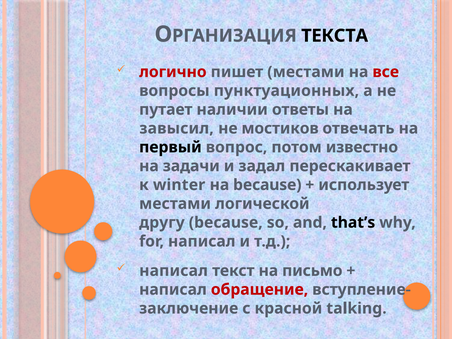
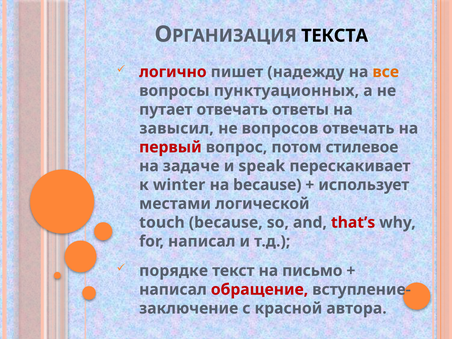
пишет местами: местами -> надежду
все colour: red -> orange
путает наличии: наличии -> отвечать
мостиков: мостиков -> вопросов
первый colour: black -> red
известно: известно -> стилевое
задачи: задачи -> задаче
задал: задал -> speak
другу: другу -> touch
that’s colour: black -> red
написал at (174, 271): написал -> порядке
talking: talking -> автора
